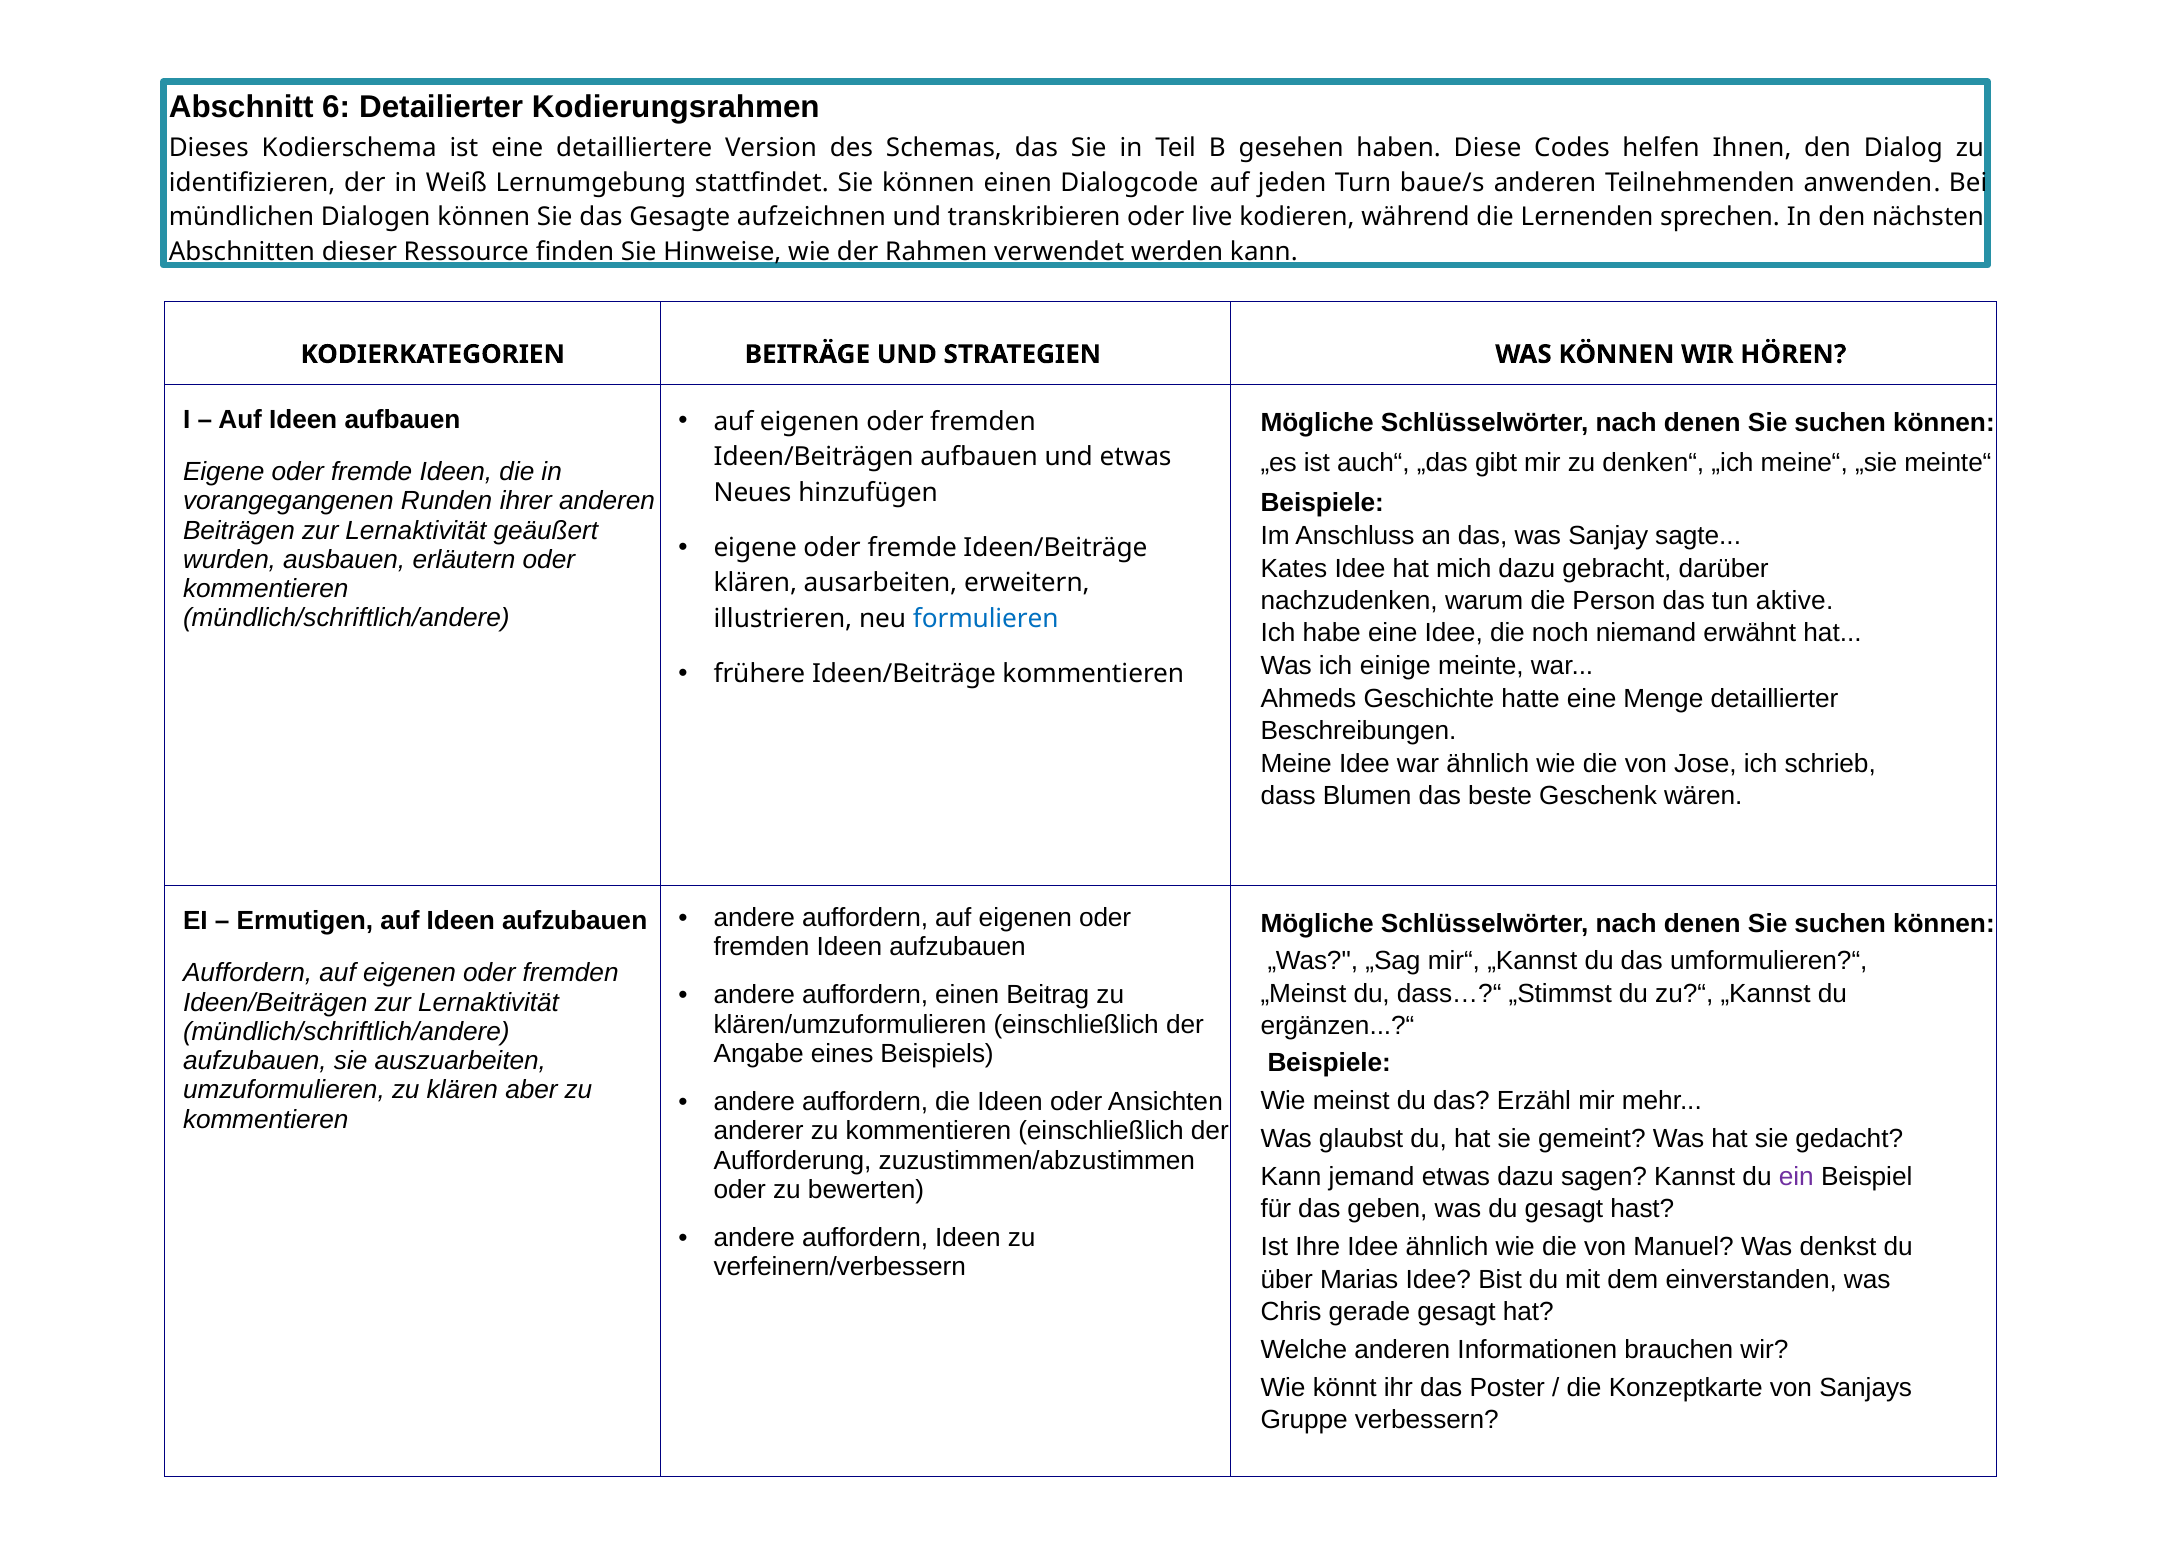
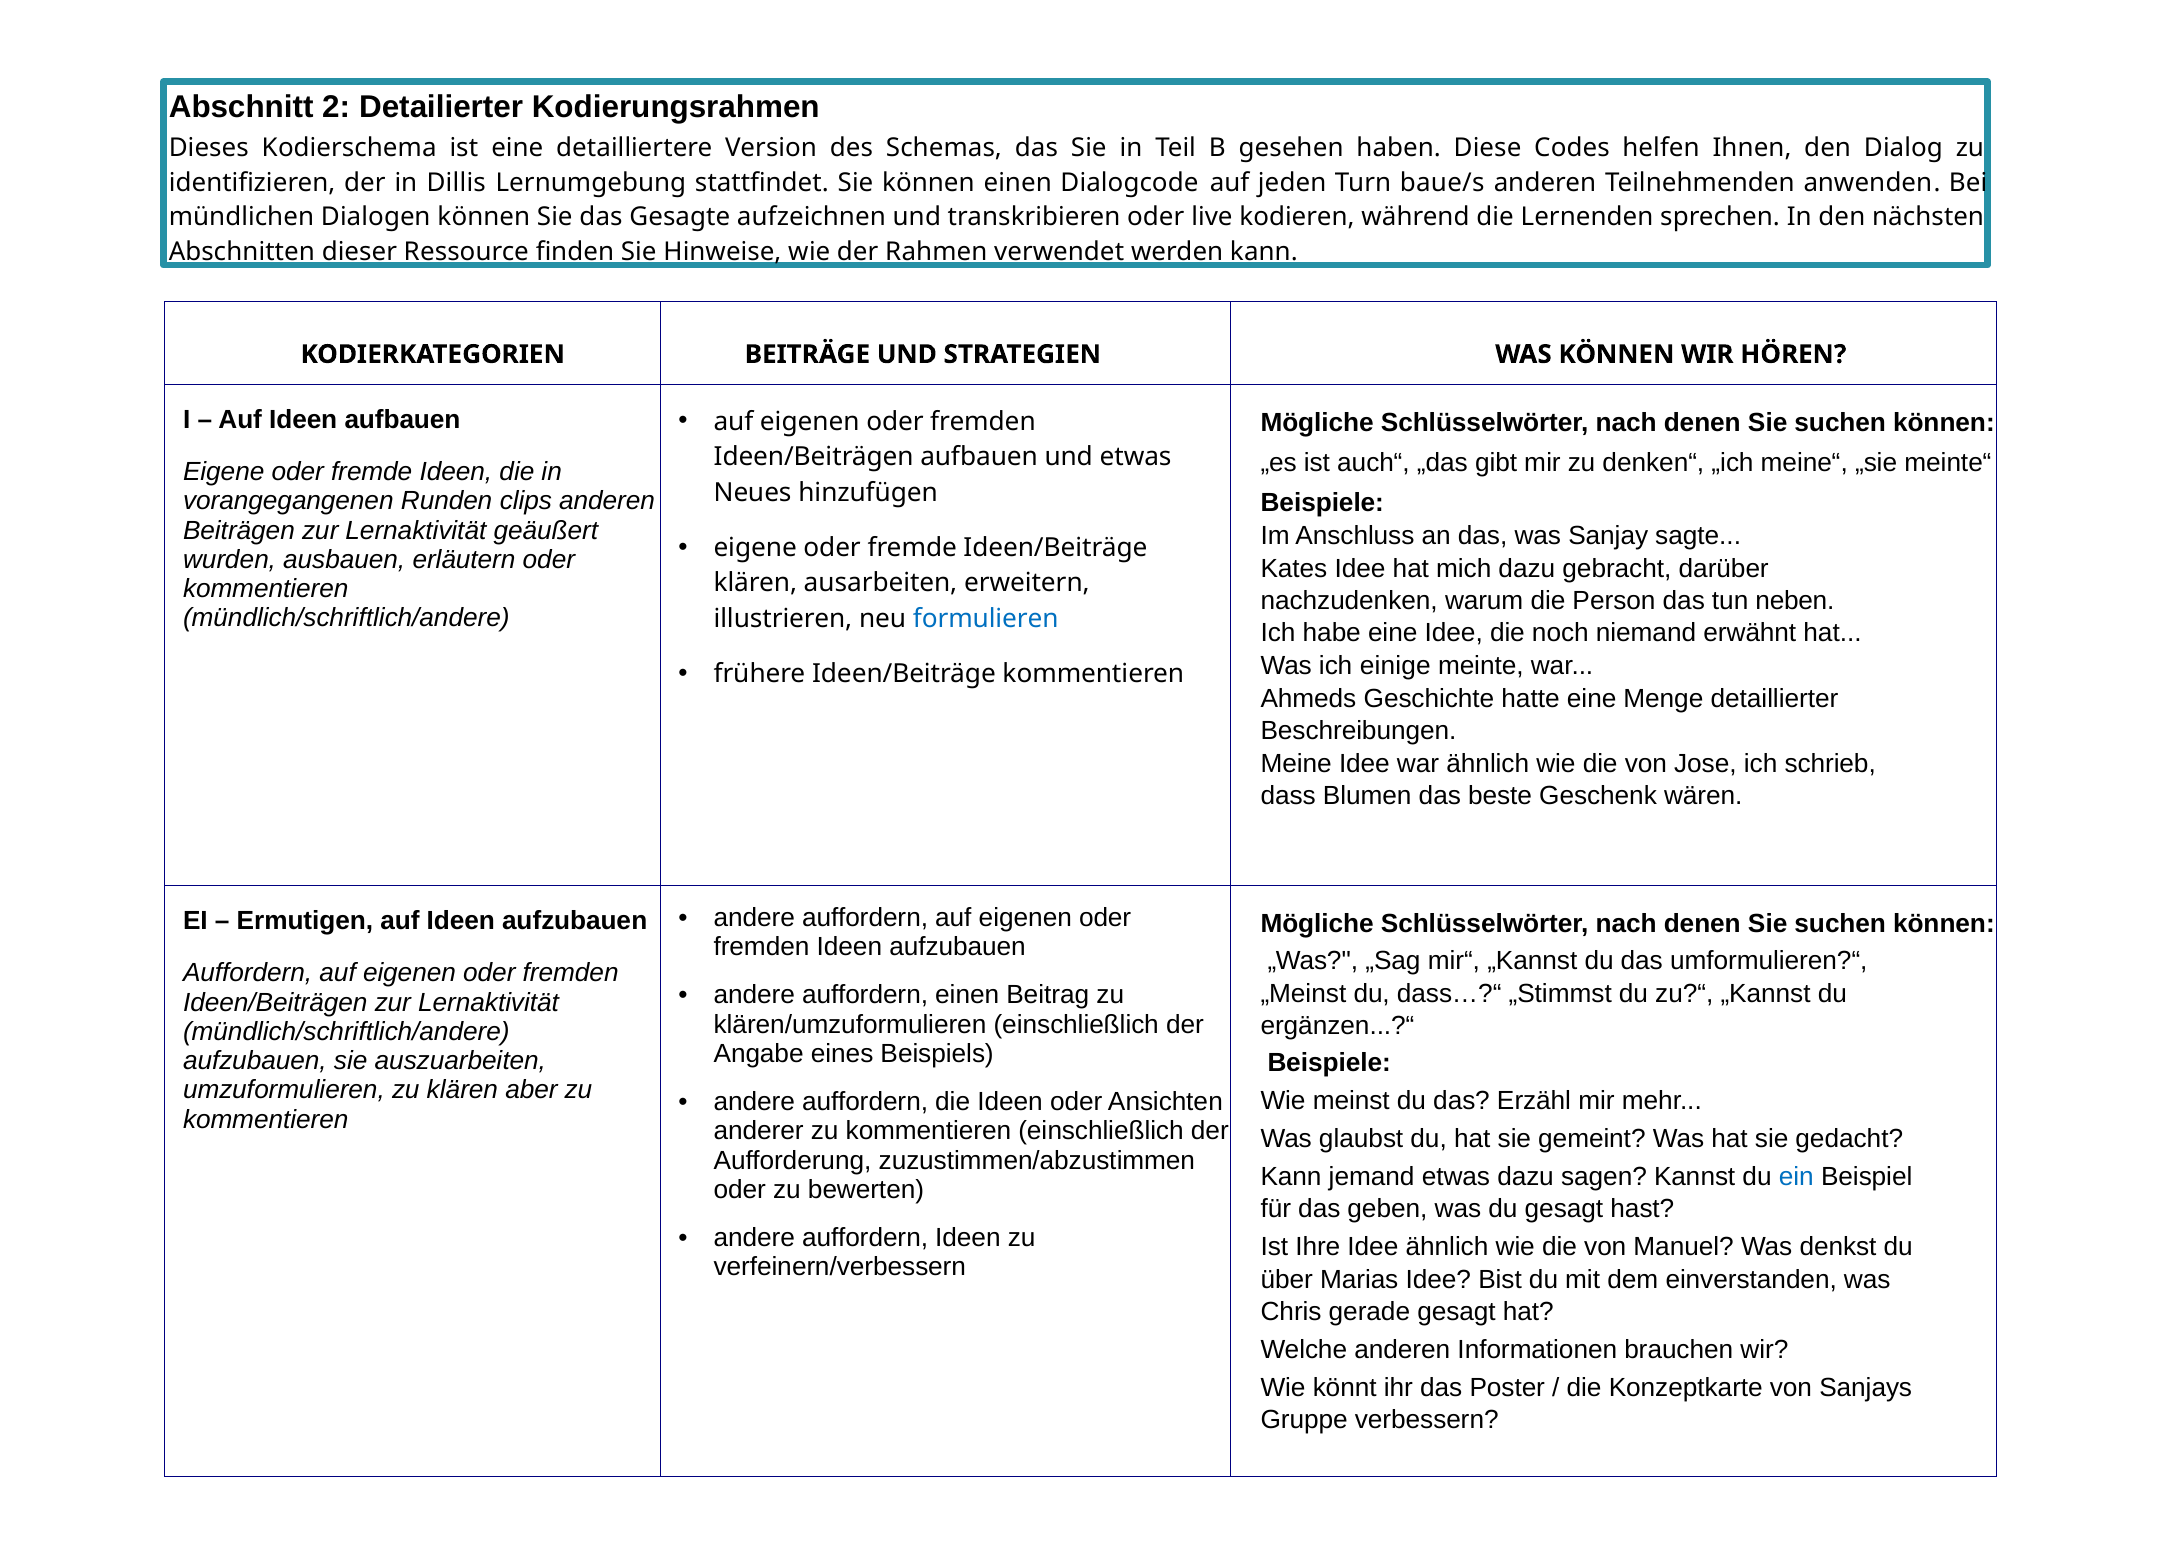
6: 6 -> 2
Weiß: Weiß -> Dillis
ihrer: ihrer -> clips
aktive: aktive -> neben
ein colour: purple -> blue
